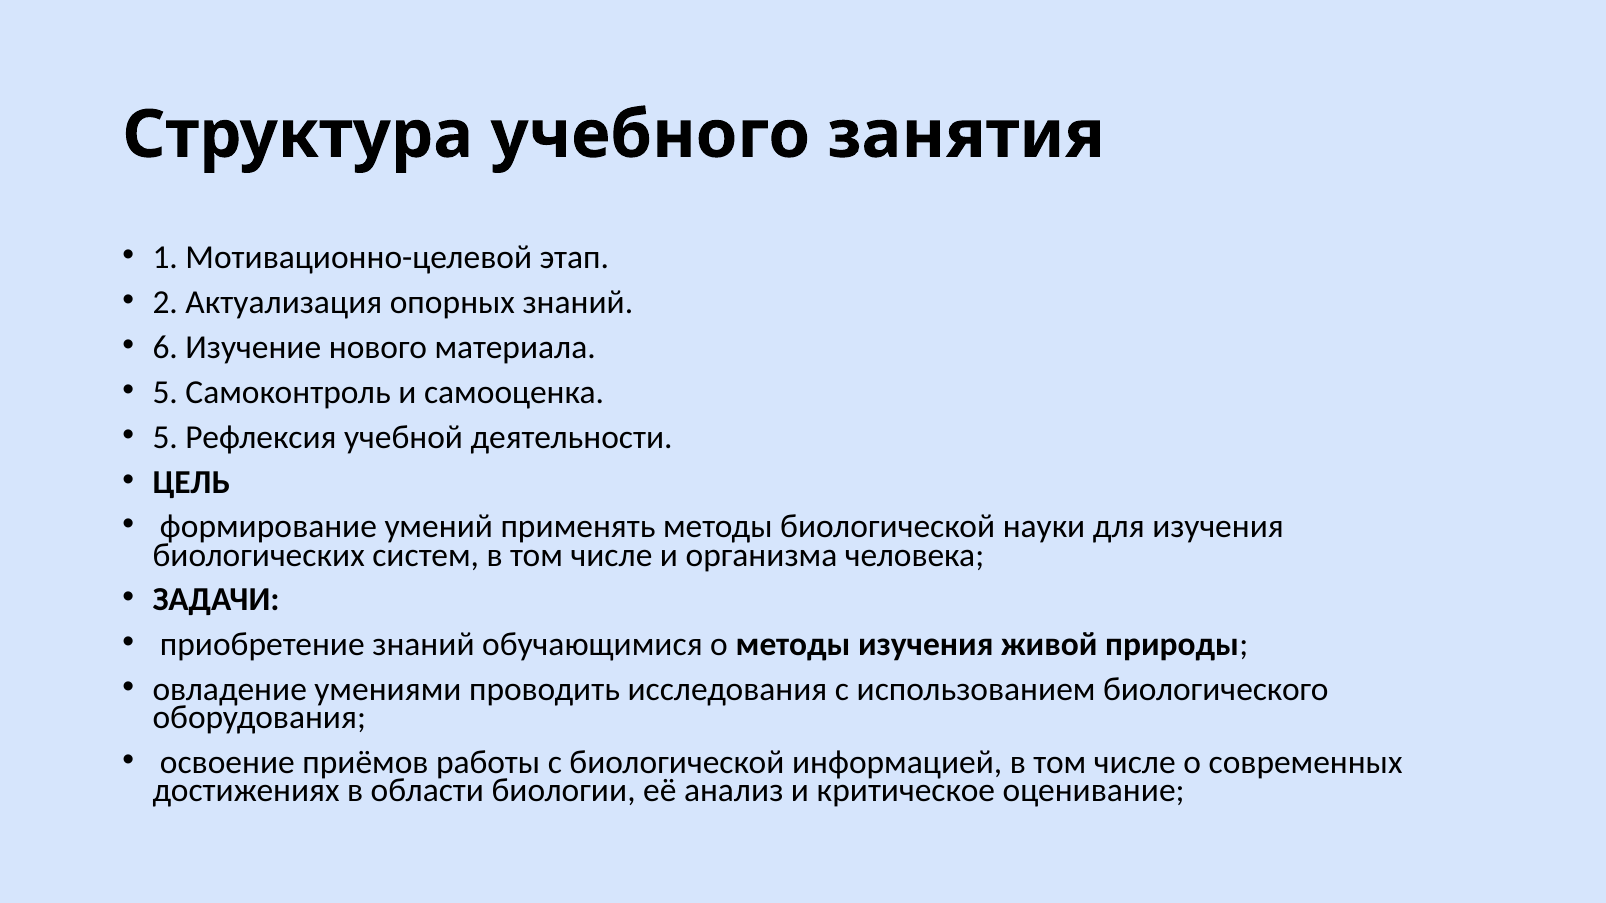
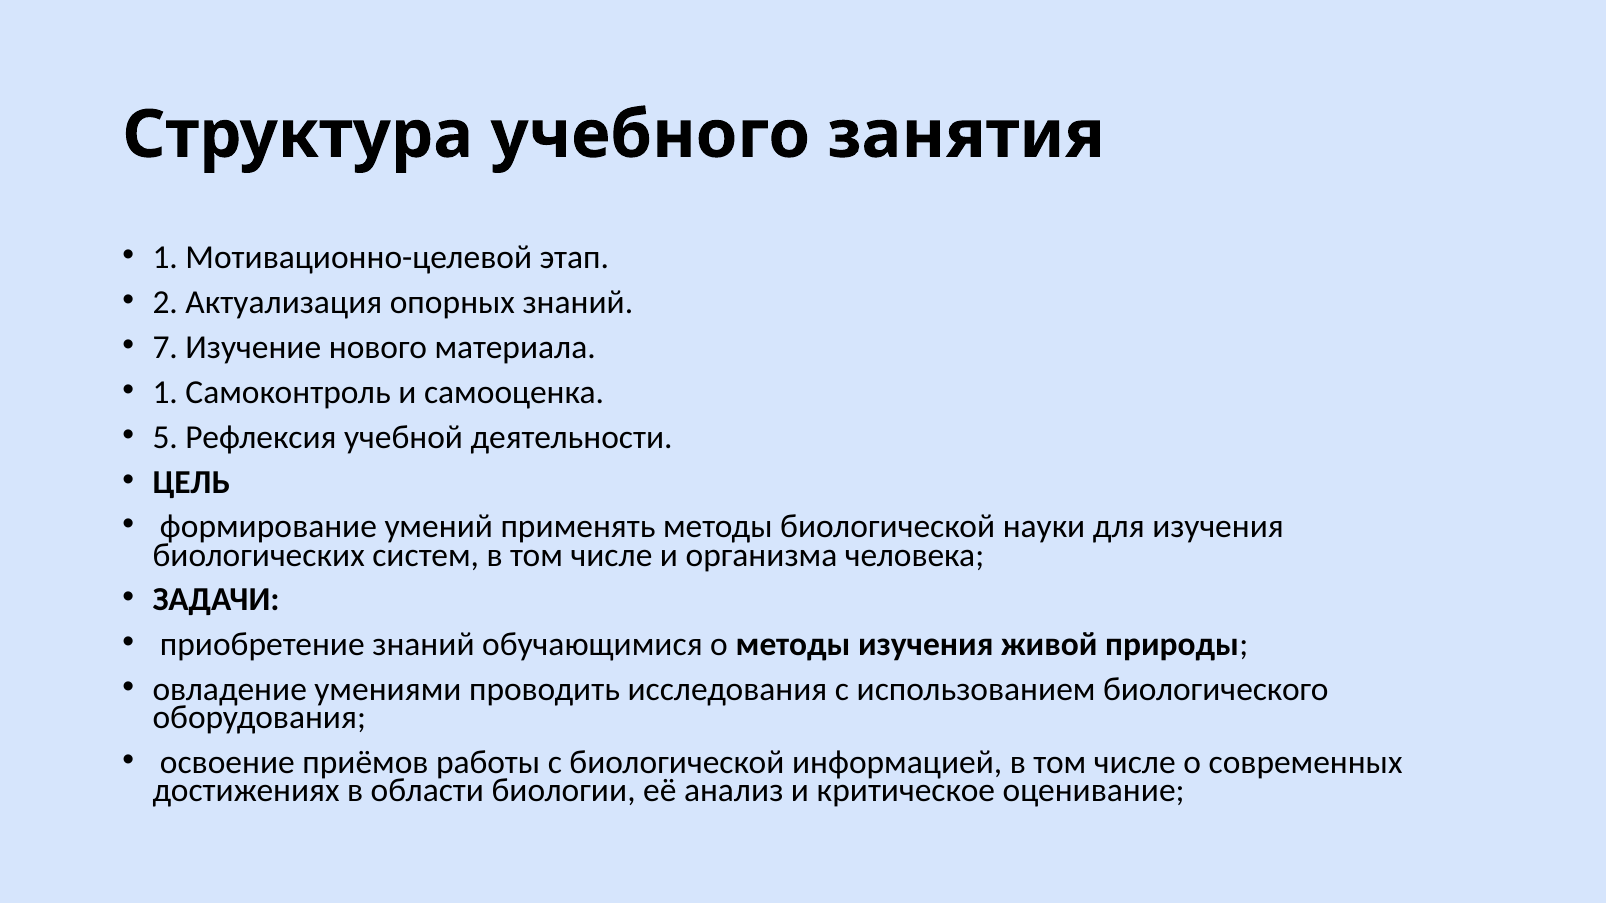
6: 6 -> 7
5 at (165, 393): 5 -> 1
